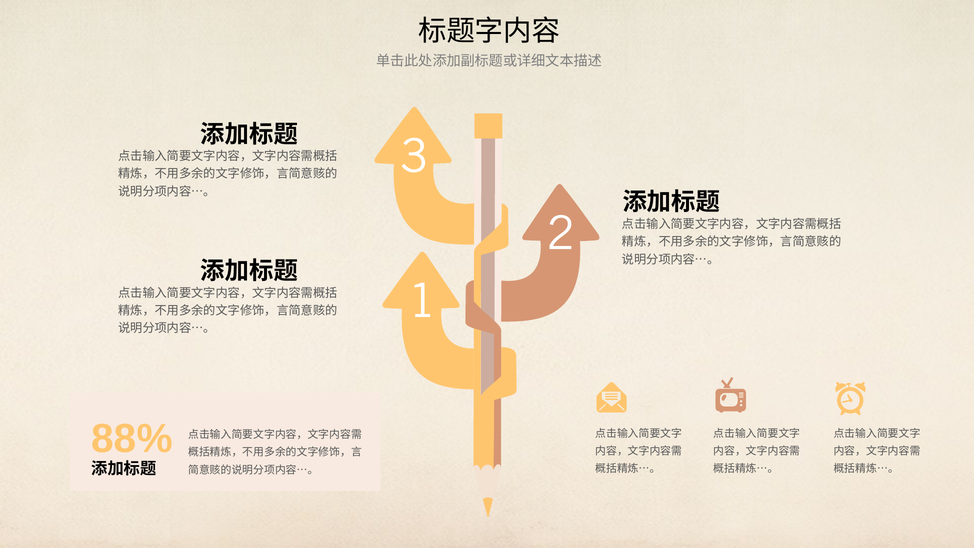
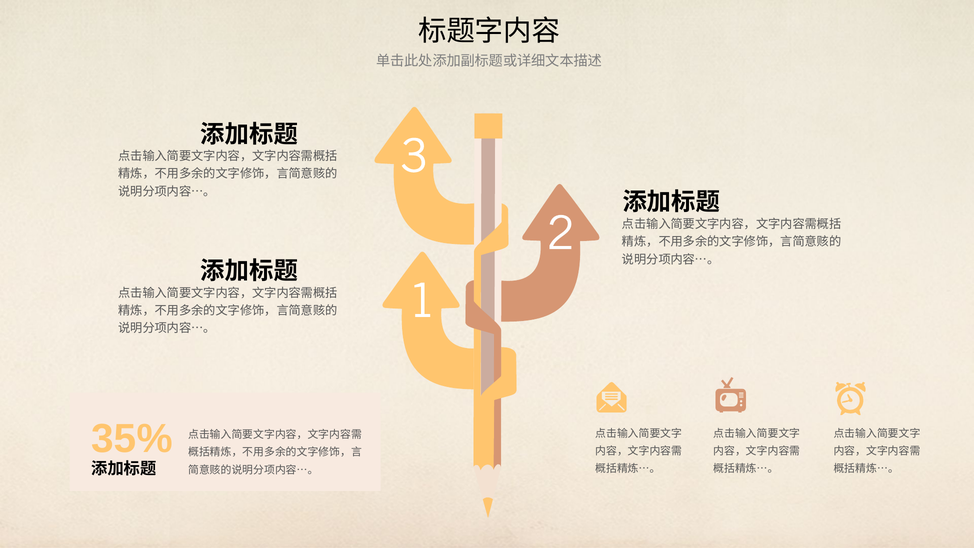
88%: 88% -> 35%
